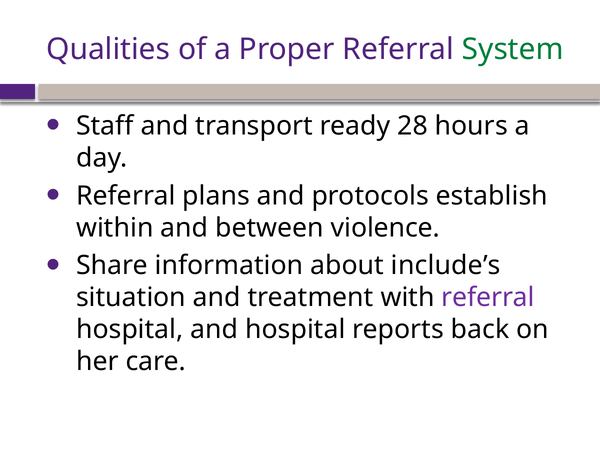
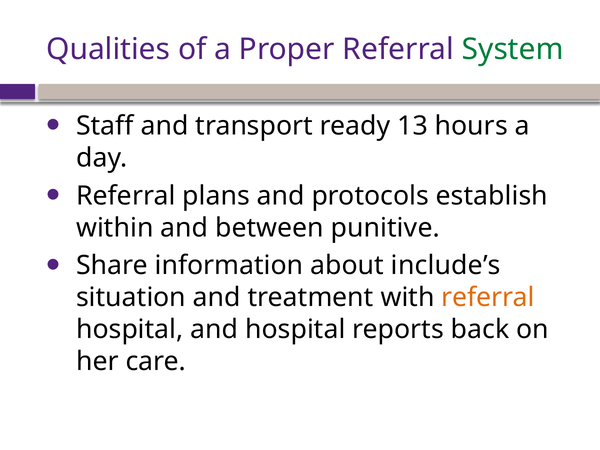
28: 28 -> 13
violence: violence -> punitive
referral at (488, 298) colour: purple -> orange
